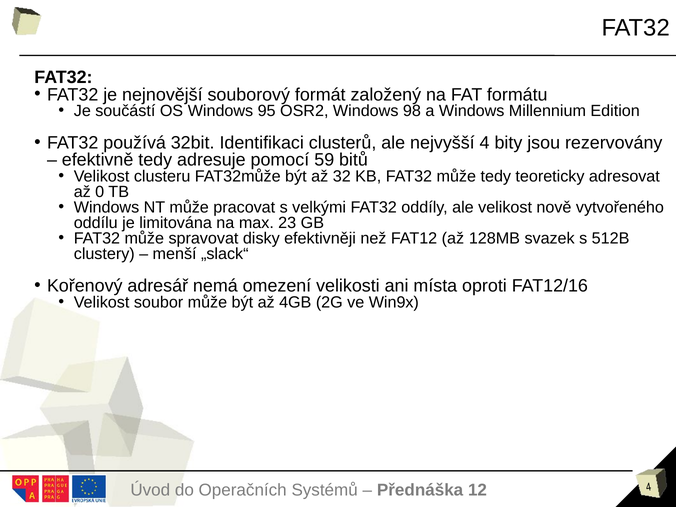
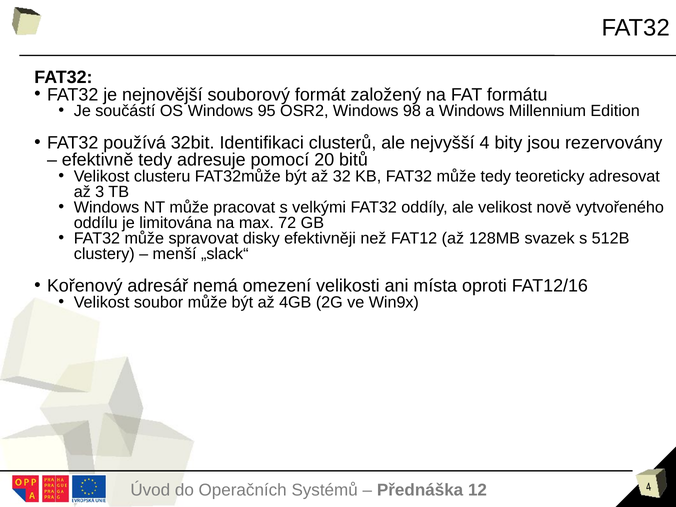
59: 59 -> 20
0: 0 -> 3
23: 23 -> 72
